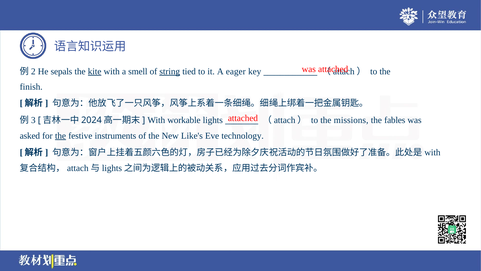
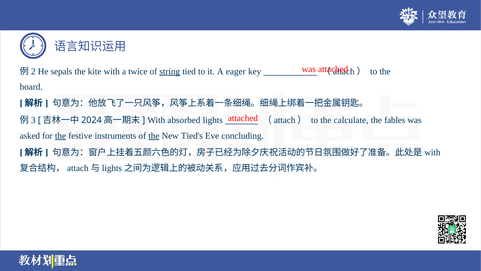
kite underline: present -> none
smell: smell -> twice
finish: finish -> board
workable: workable -> absorbed
missions: missions -> calculate
the at (154, 136) underline: none -> present
Like's: Like's -> Tied's
technology: technology -> concluding
